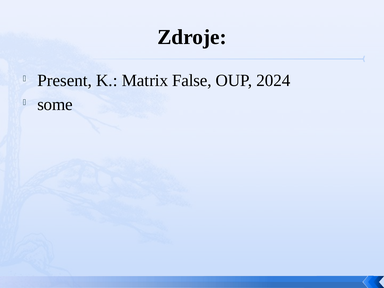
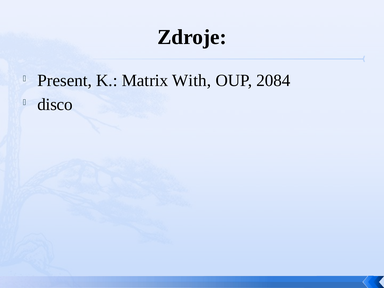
False: False -> With
2024: 2024 -> 2084
some: some -> disco
